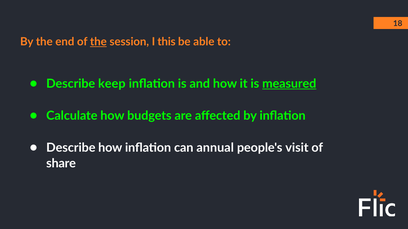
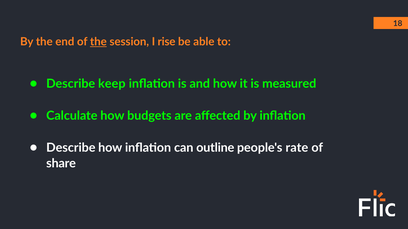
this: this -> rise
measured underline: present -> none
annual: annual -> outline
visit: visit -> rate
